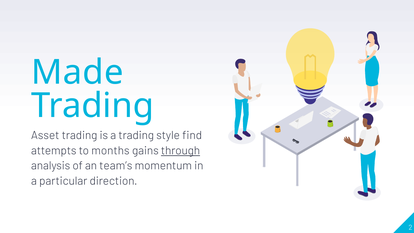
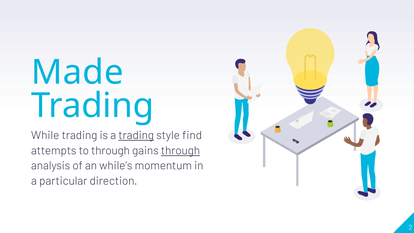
Asset: Asset -> While
trading at (136, 135) underline: none -> present
to months: months -> through
team’s: team’s -> while’s
